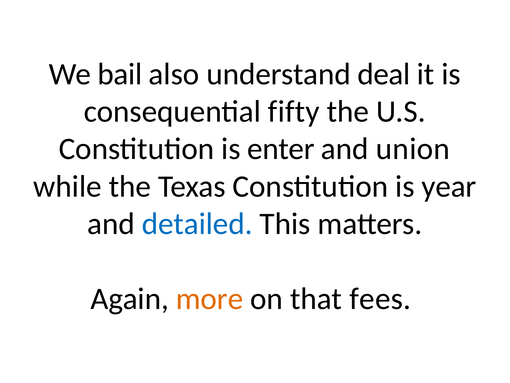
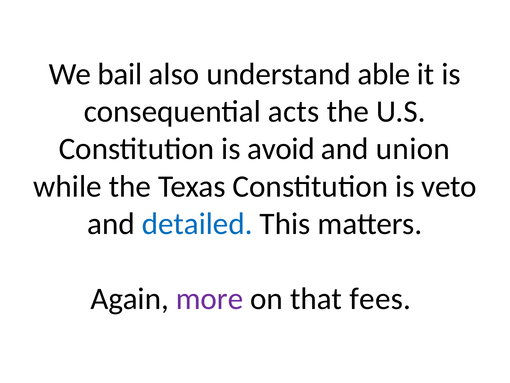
deal: deal -> able
fifty: fifty -> acts
enter: enter -> avoid
year: year -> veto
more colour: orange -> purple
